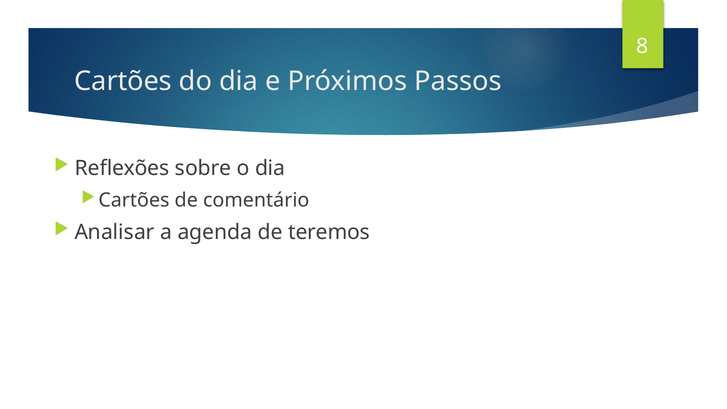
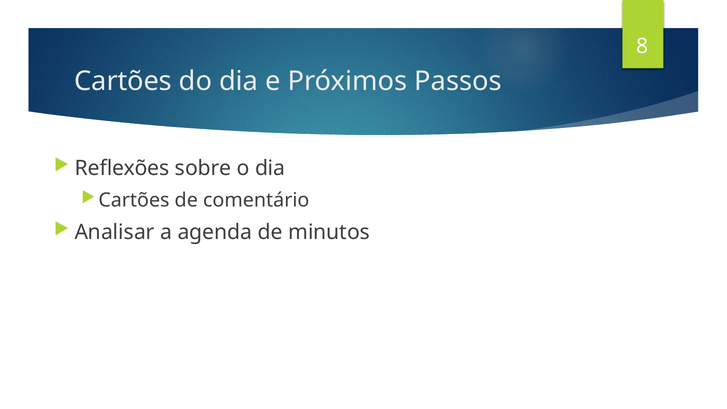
teremos: teremos -> minutos
